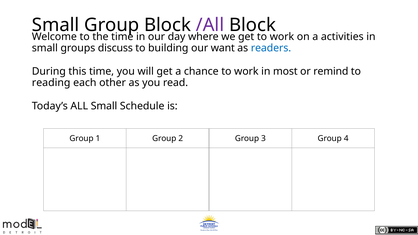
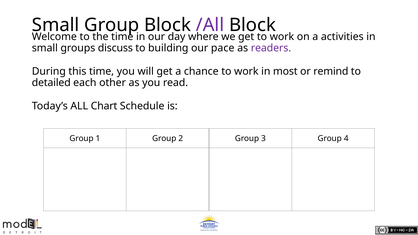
want: want -> pace
readers colour: blue -> purple
reading: reading -> detailed
ALL Small: Small -> Chart
